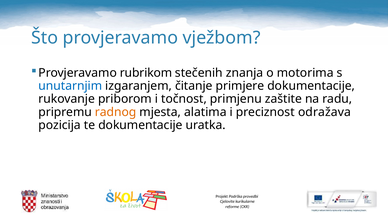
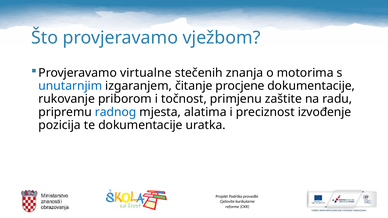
rubrikom: rubrikom -> virtualne
primjere: primjere -> procjene
radnog colour: orange -> blue
odražava: odražava -> izvođenje
